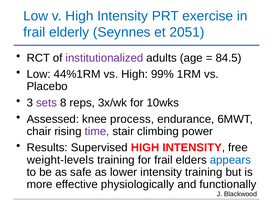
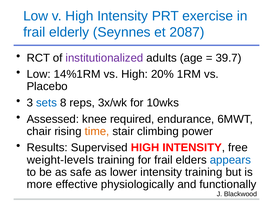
2051: 2051 -> 2087
84.5: 84.5 -> 39.7
44%1RM: 44%1RM -> 14%1RM
99%: 99% -> 20%
sets colour: purple -> blue
process: process -> required
time colour: purple -> orange
